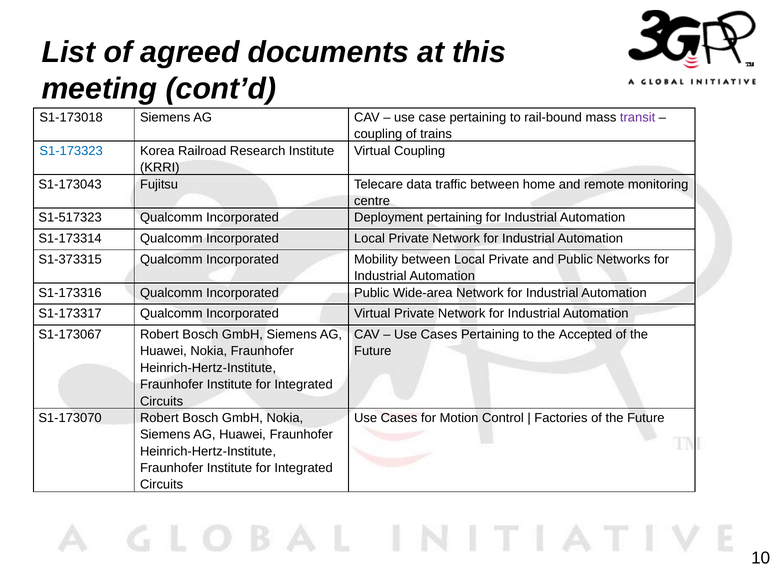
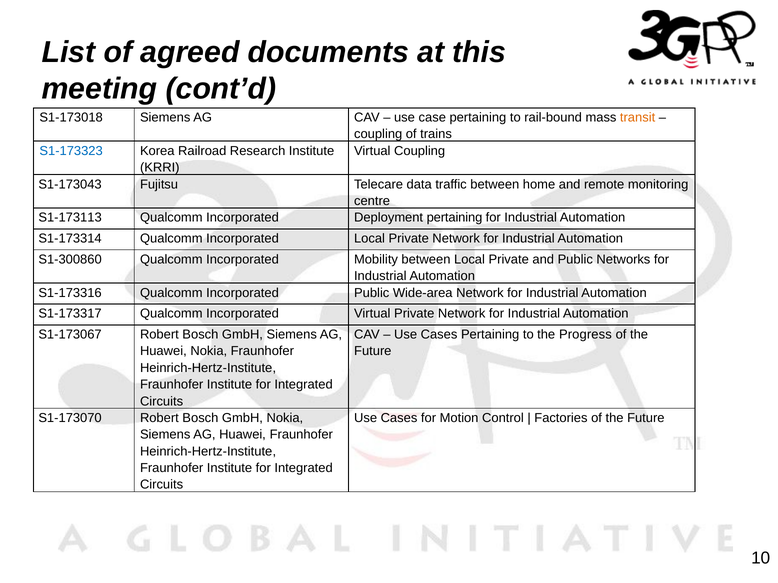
transit colour: purple -> orange
S1-517323: S1-517323 -> S1-173113
S1-373315: S1-373315 -> S1-300860
Accepted: Accepted -> Progress
